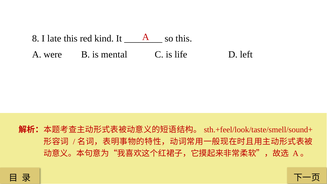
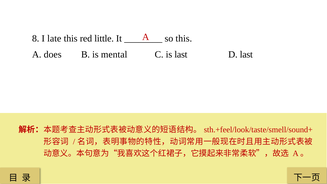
kind: kind -> little
were: were -> does
is life: life -> last
D left: left -> last
